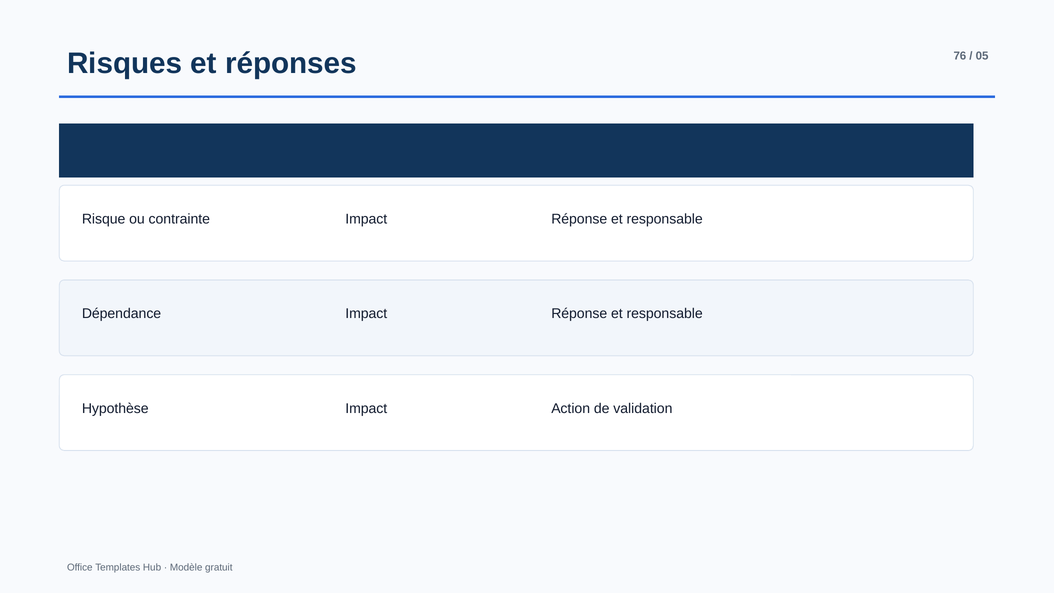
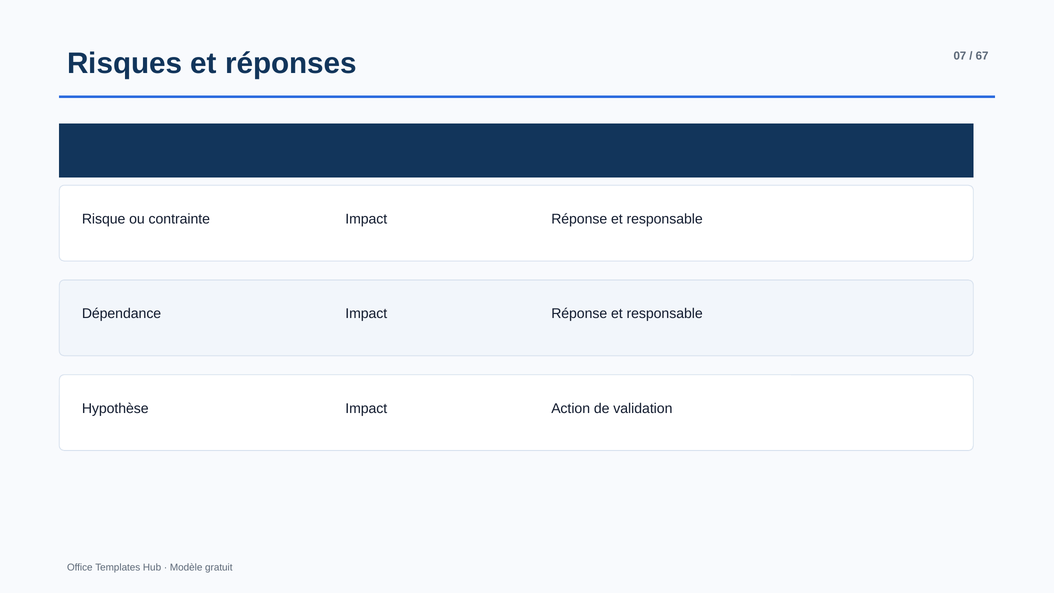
76: 76 -> 07
05: 05 -> 67
